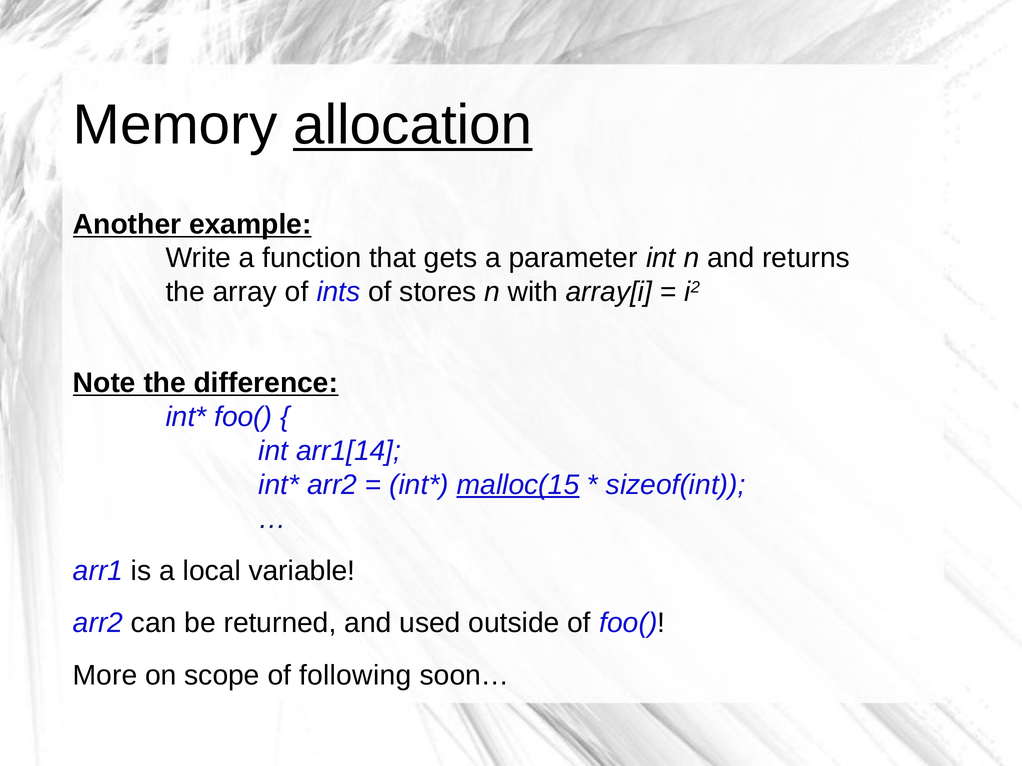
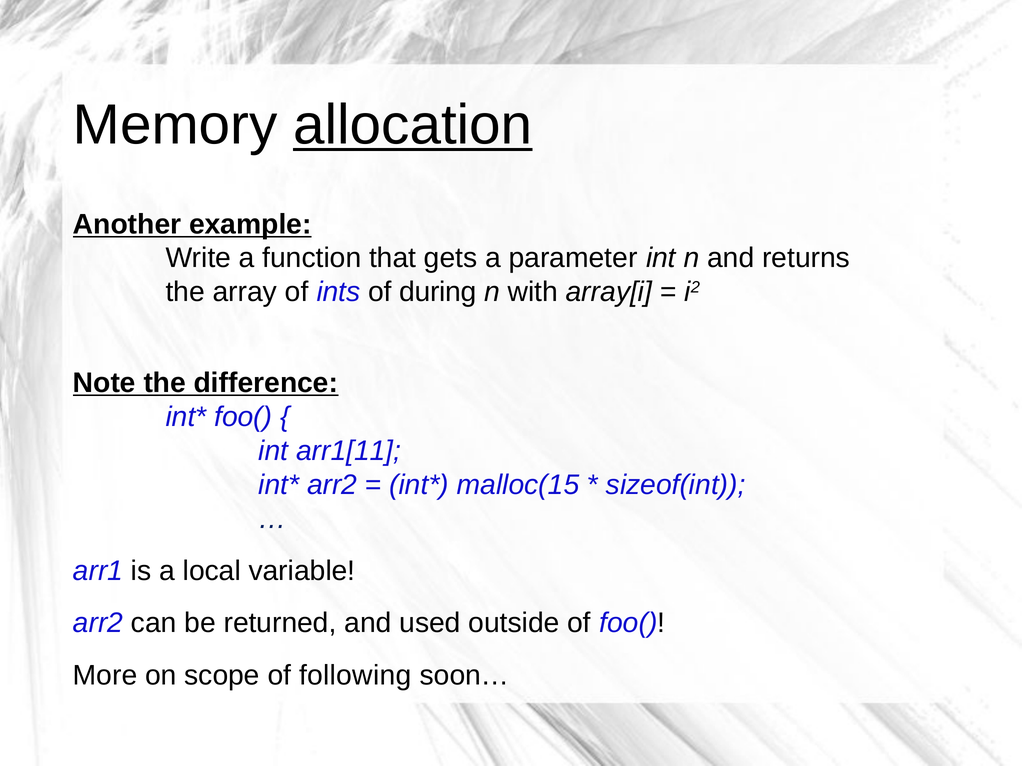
stores: stores -> during
arr1[14: arr1[14 -> arr1[11
malloc(15 underline: present -> none
